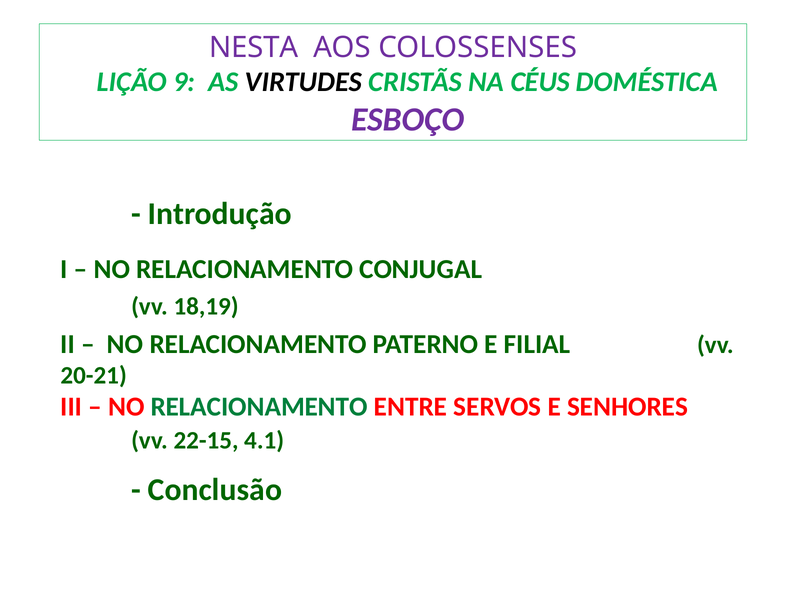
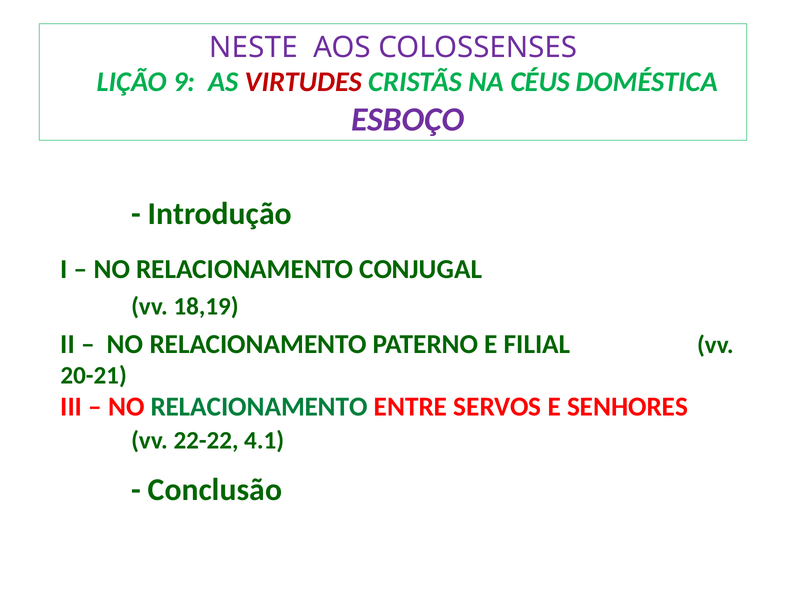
NESTA: NESTA -> NESTE
VIRTUDES colour: black -> red
22-15: 22-15 -> 22-22
